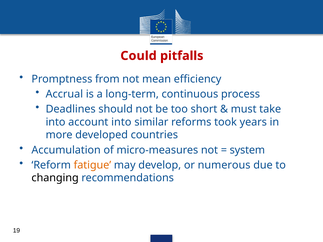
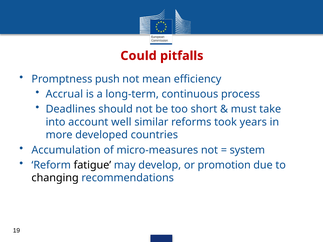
from: from -> push
account into: into -> well
fatigue colour: orange -> black
numerous: numerous -> promotion
